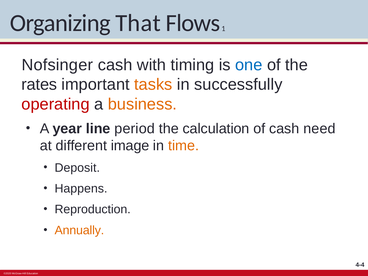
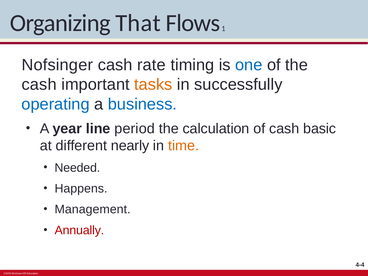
with: with -> rate
rates at (39, 85): rates -> cash
operating colour: red -> blue
business colour: orange -> blue
need: need -> basic
image: image -> nearly
Deposit: Deposit -> Needed
Reproduction: Reproduction -> Management
Annually colour: orange -> red
